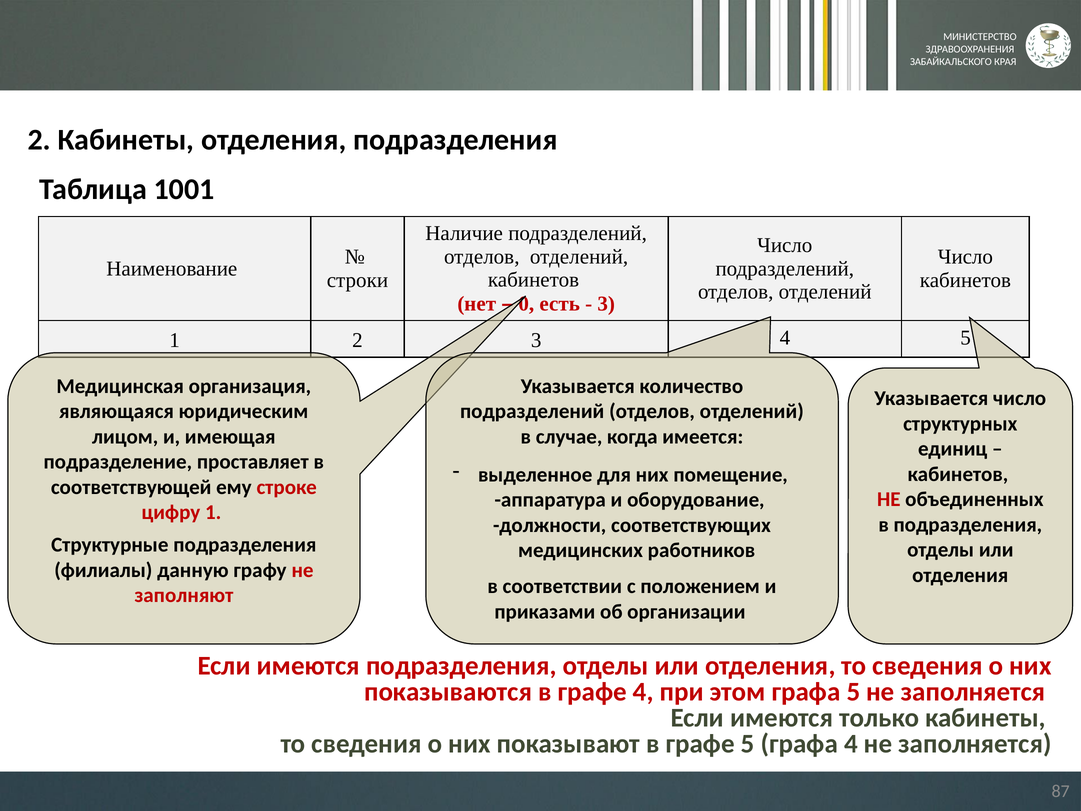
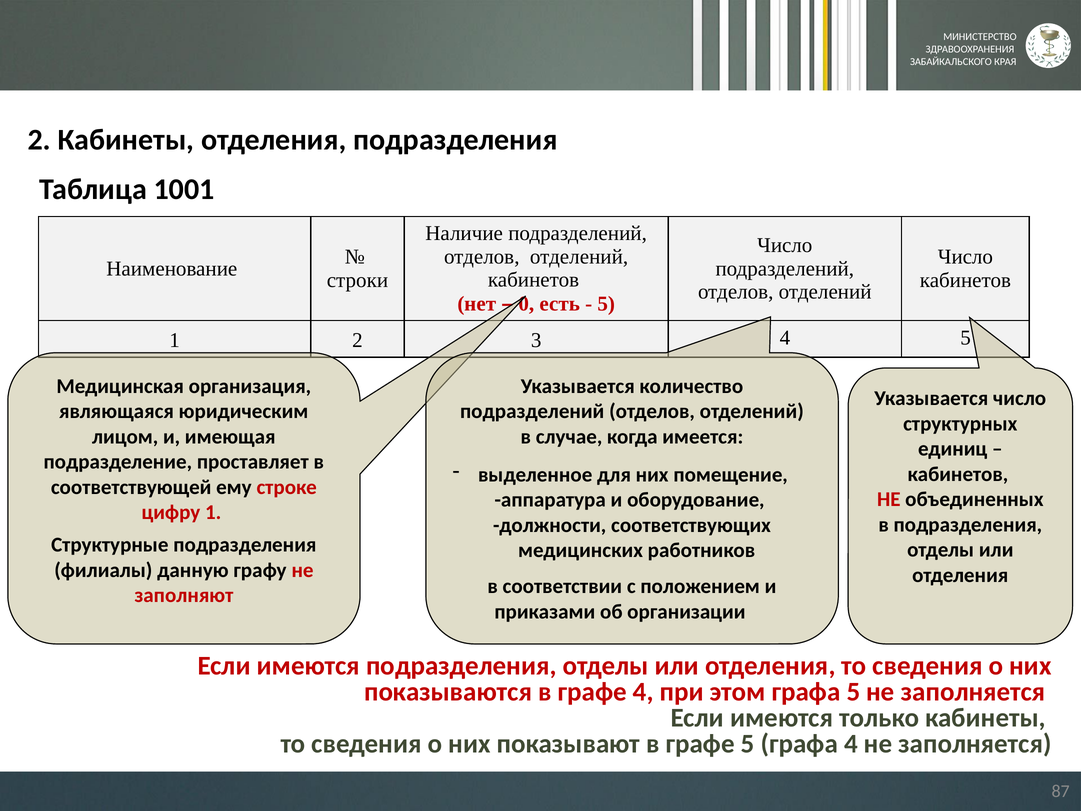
3 at (606, 304): 3 -> 5
